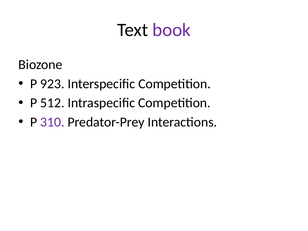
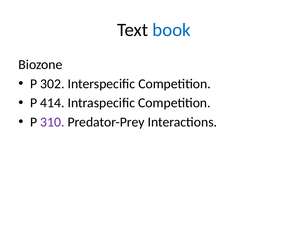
book colour: purple -> blue
923: 923 -> 302
512: 512 -> 414
